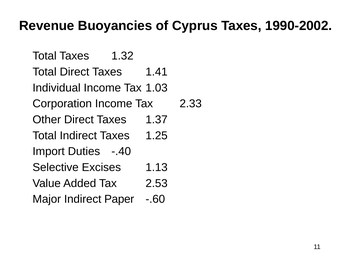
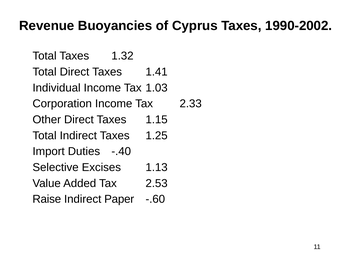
1.37: 1.37 -> 1.15
Major: Major -> Raise
